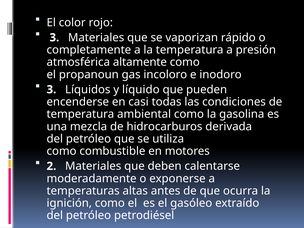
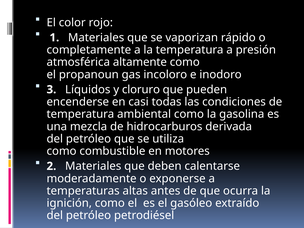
3 at (54, 38): 3 -> 1
líquido: líquido -> cloruro
